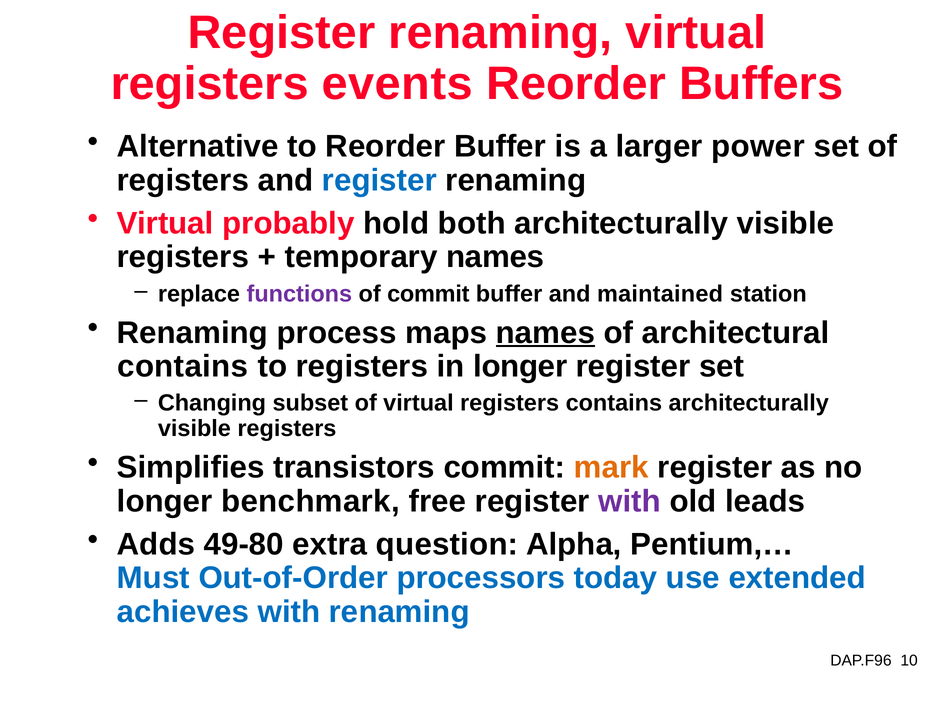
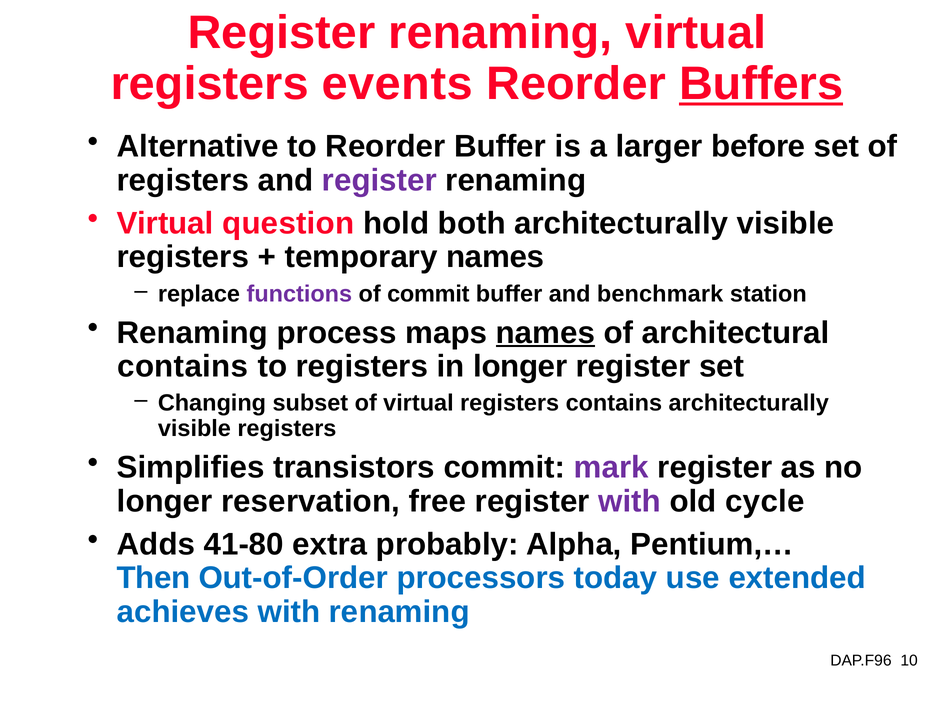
Buffers underline: none -> present
power: power -> before
register at (379, 180) colour: blue -> purple
probably: probably -> question
maintained: maintained -> benchmark
mark colour: orange -> purple
benchmark: benchmark -> reservation
leads: leads -> cycle
49-80: 49-80 -> 41-80
question: question -> probably
Must: Must -> Then
